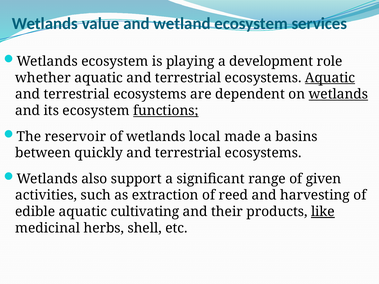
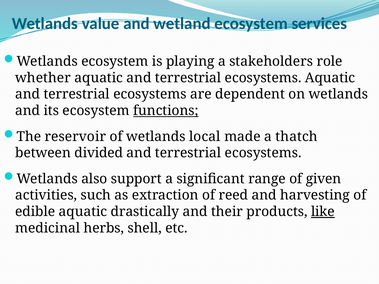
development: development -> stakeholders
Aquatic at (330, 78) underline: present -> none
wetlands at (338, 94) underline: present -> none
basins: basins -> thatch
quickly: quickly -> divided
cultivating: cultivating -> drastically
